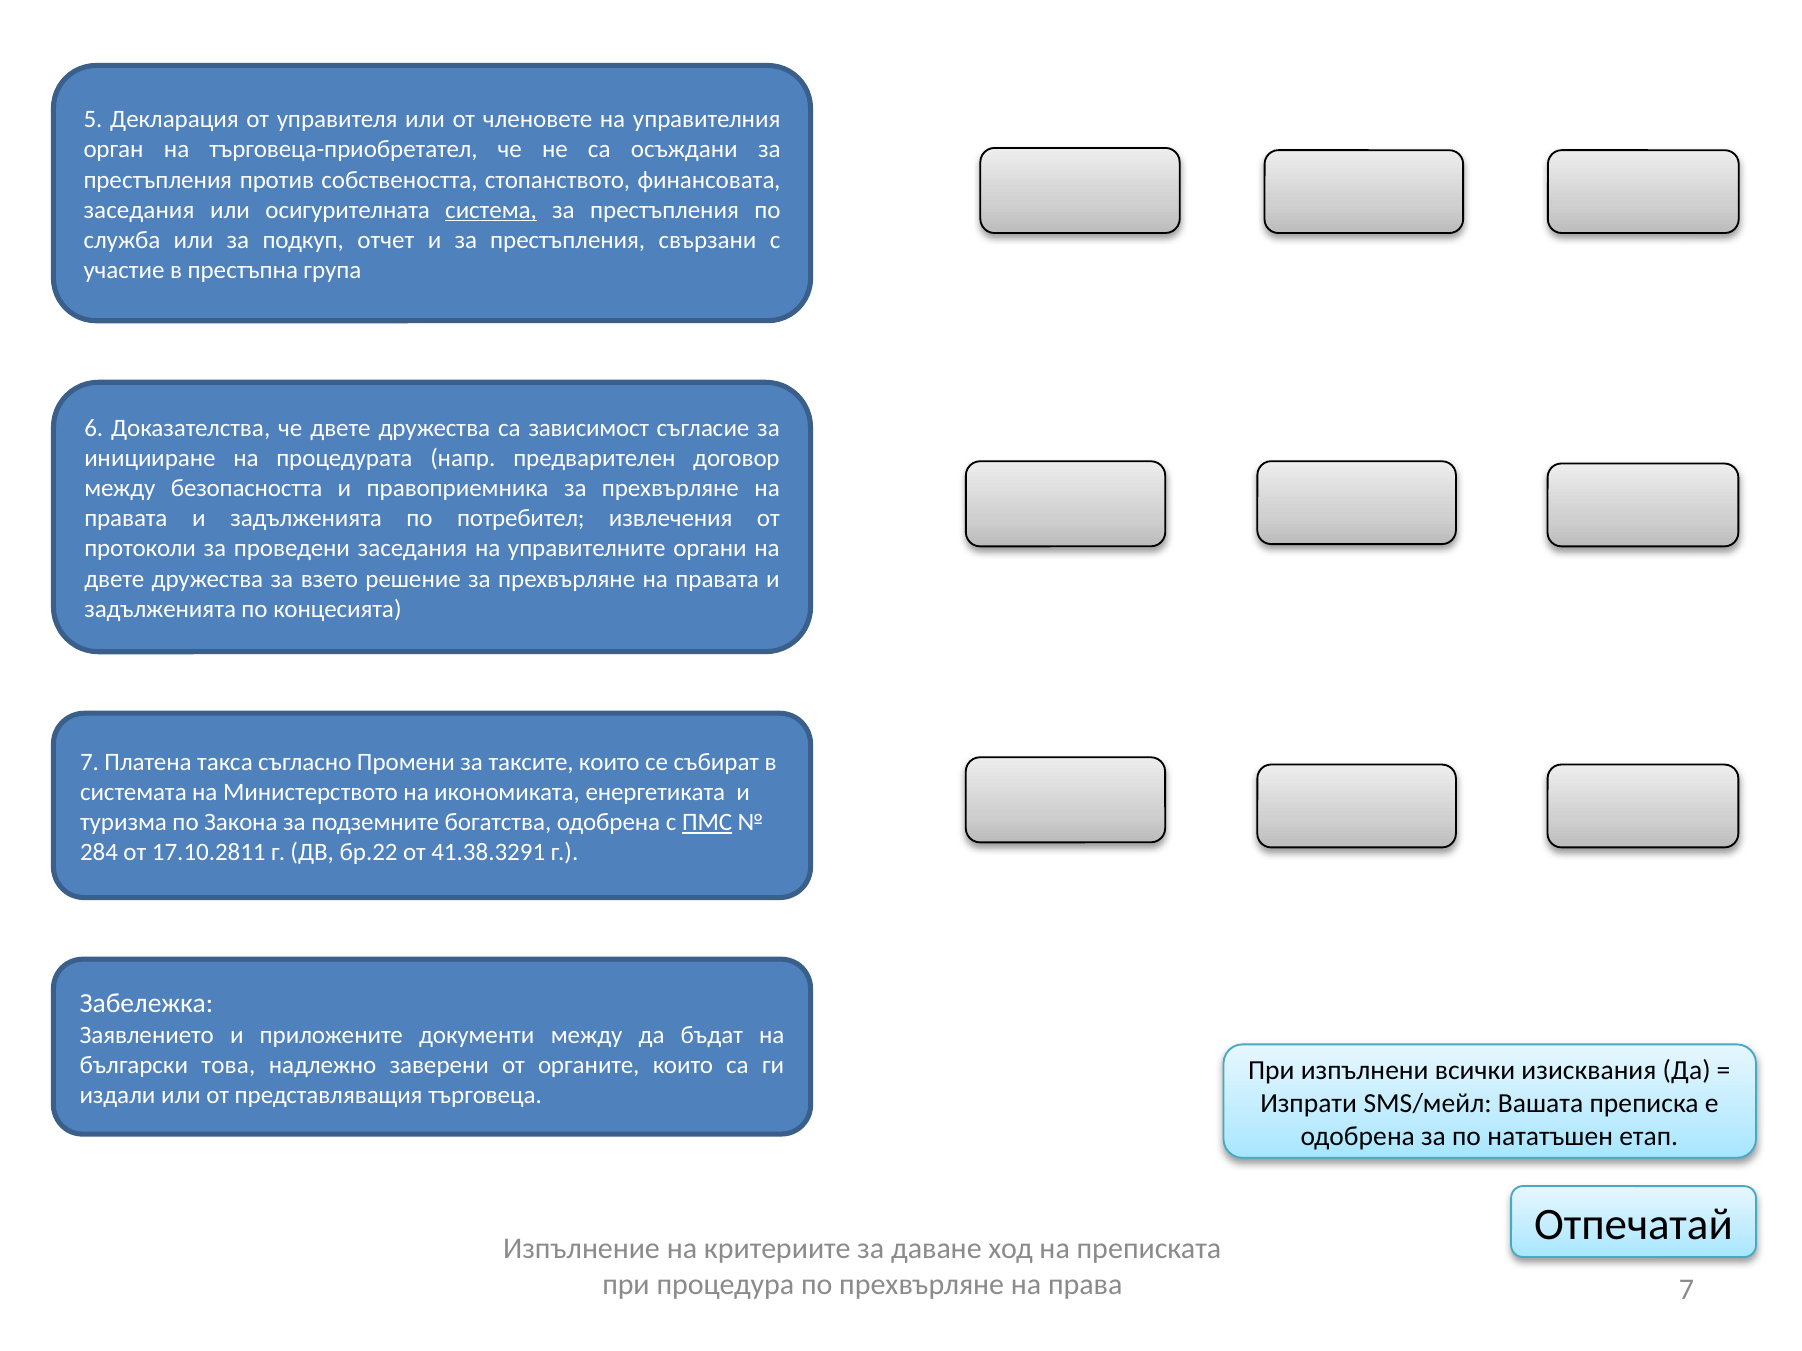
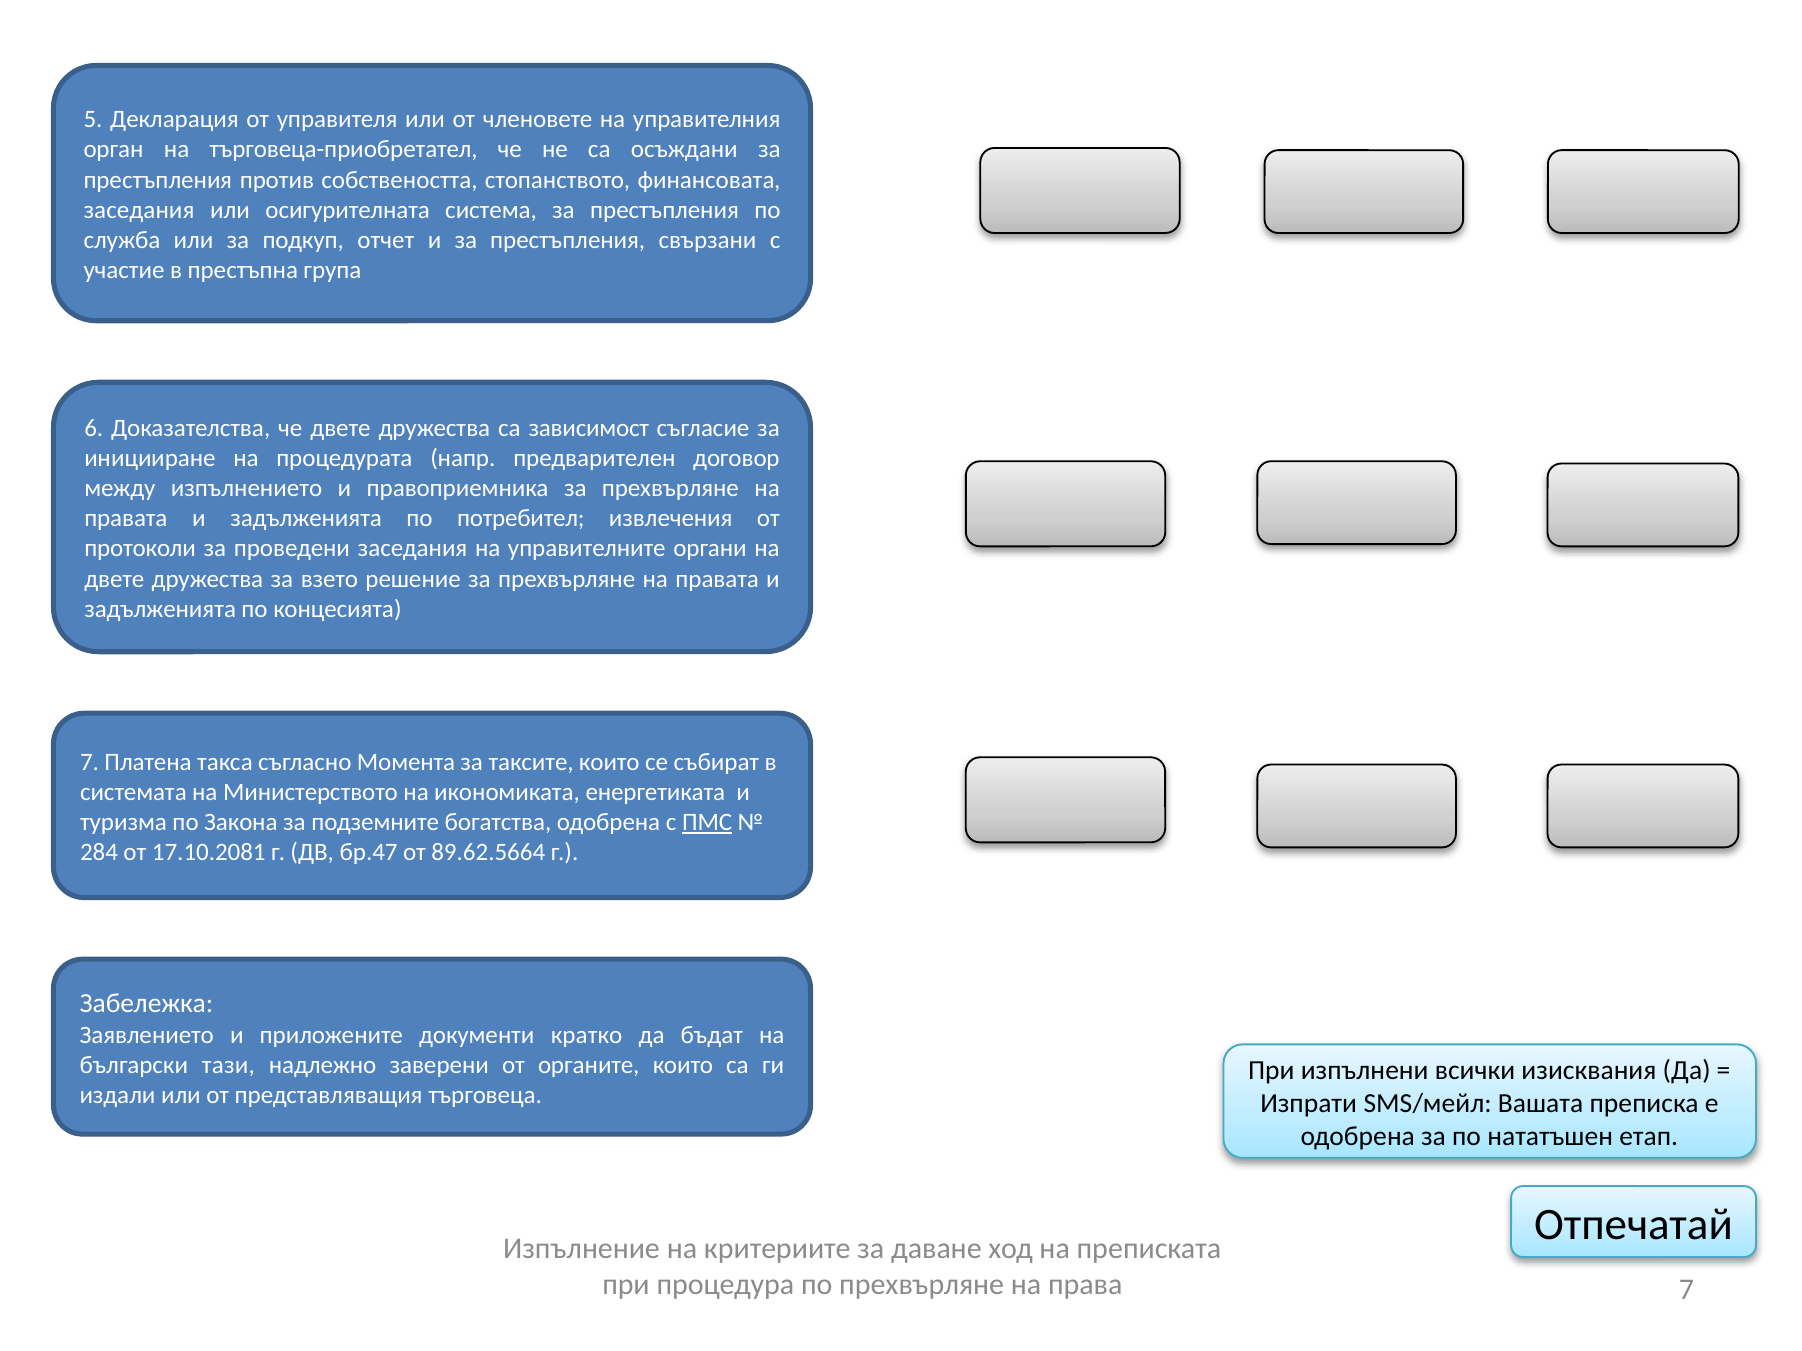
система underline: present -> none
безопасността: безопасността -> изпълнението
Промени: Промени -> Момента
17.10.2811: 17.10.2811 -> 17.10.2081
бр.22: бр.22 -> бр.47
41.38.3291: 41.38.3291 -> 89.62.5664
документи между: между -> кратко
това: това -> тази
